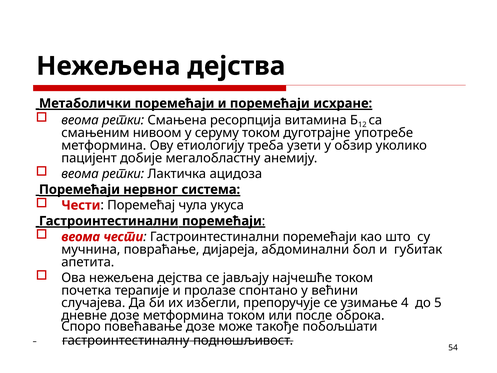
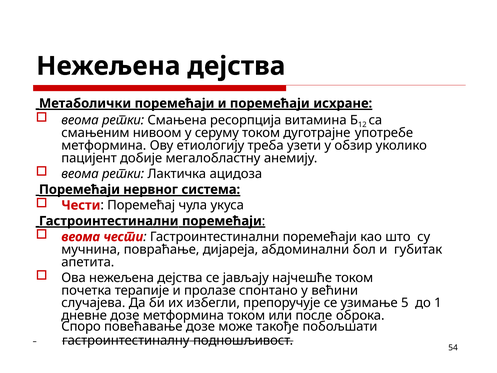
4: 4 -> 5
5: 5 -> 1
